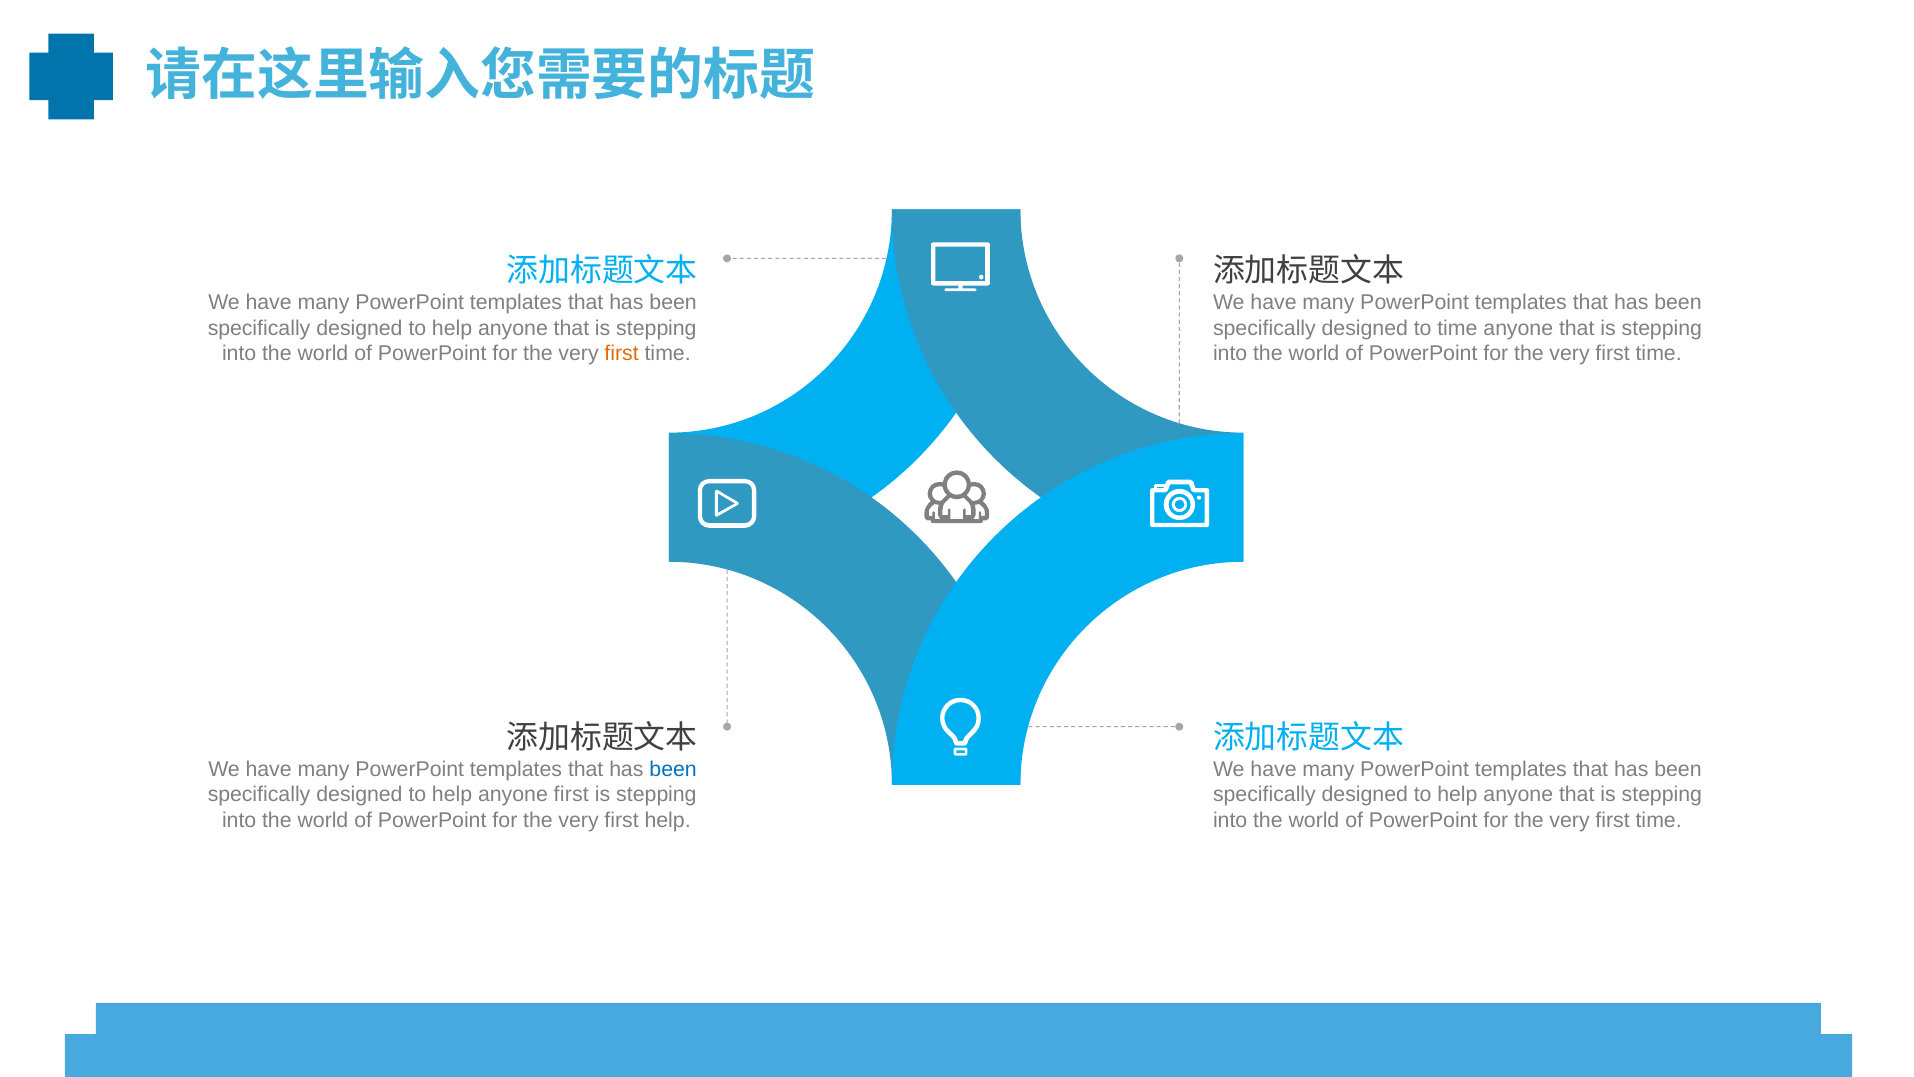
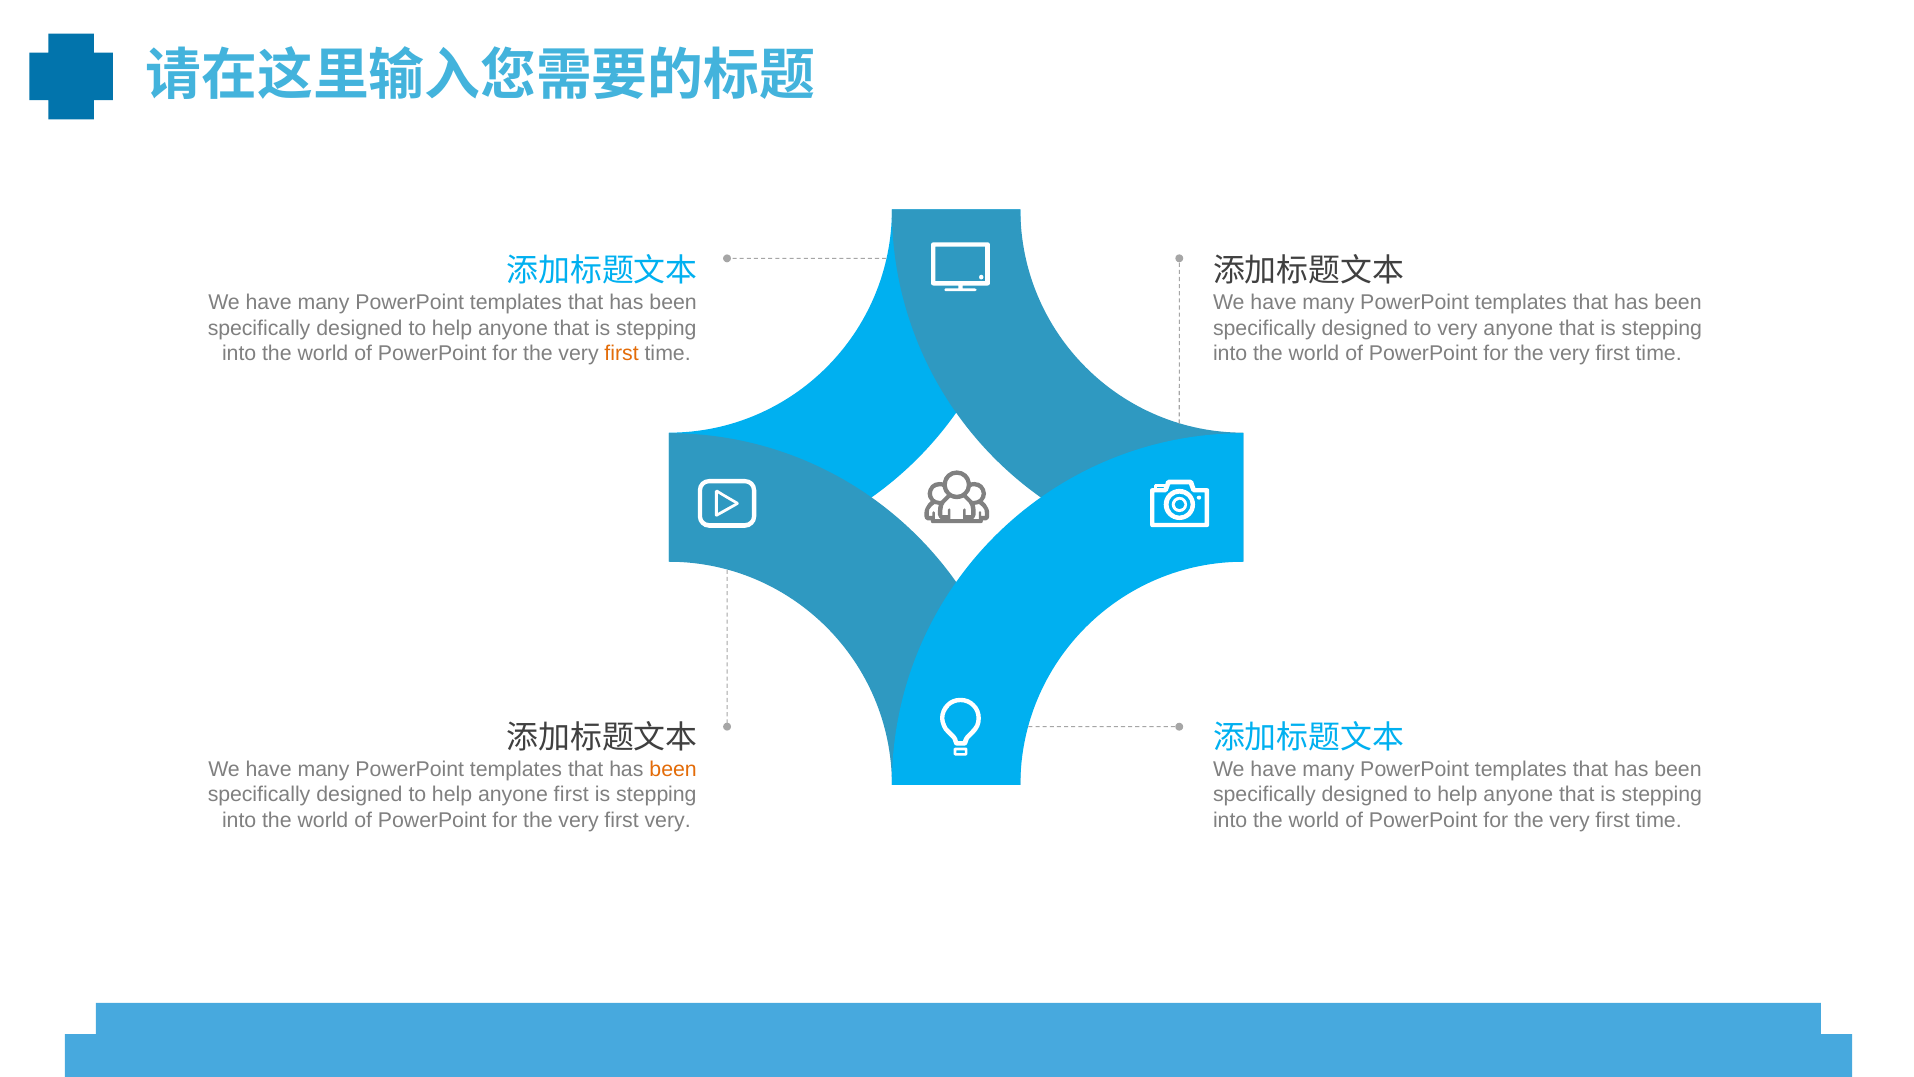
to time: time -> very
been at (673, 769) colour: blue -> orange
first help: help -> very
